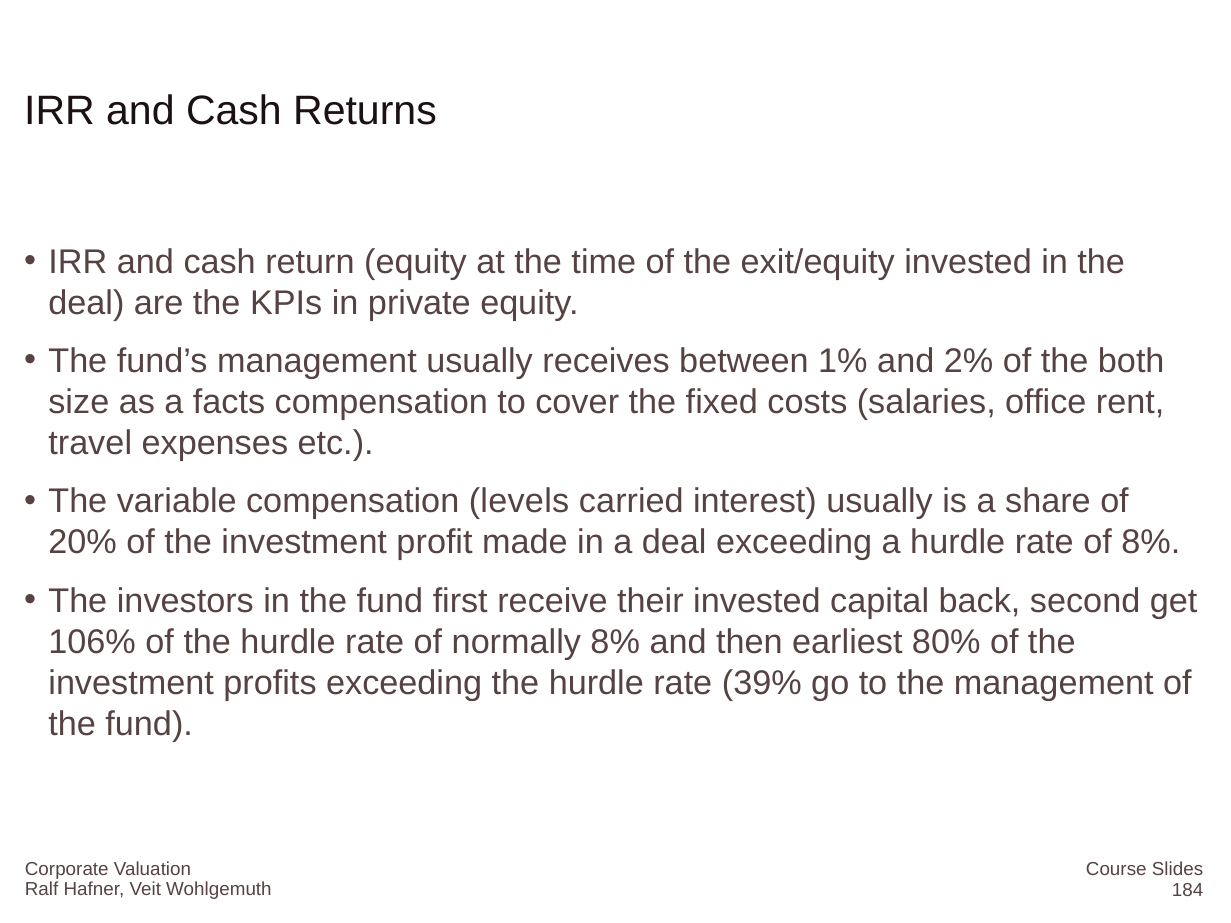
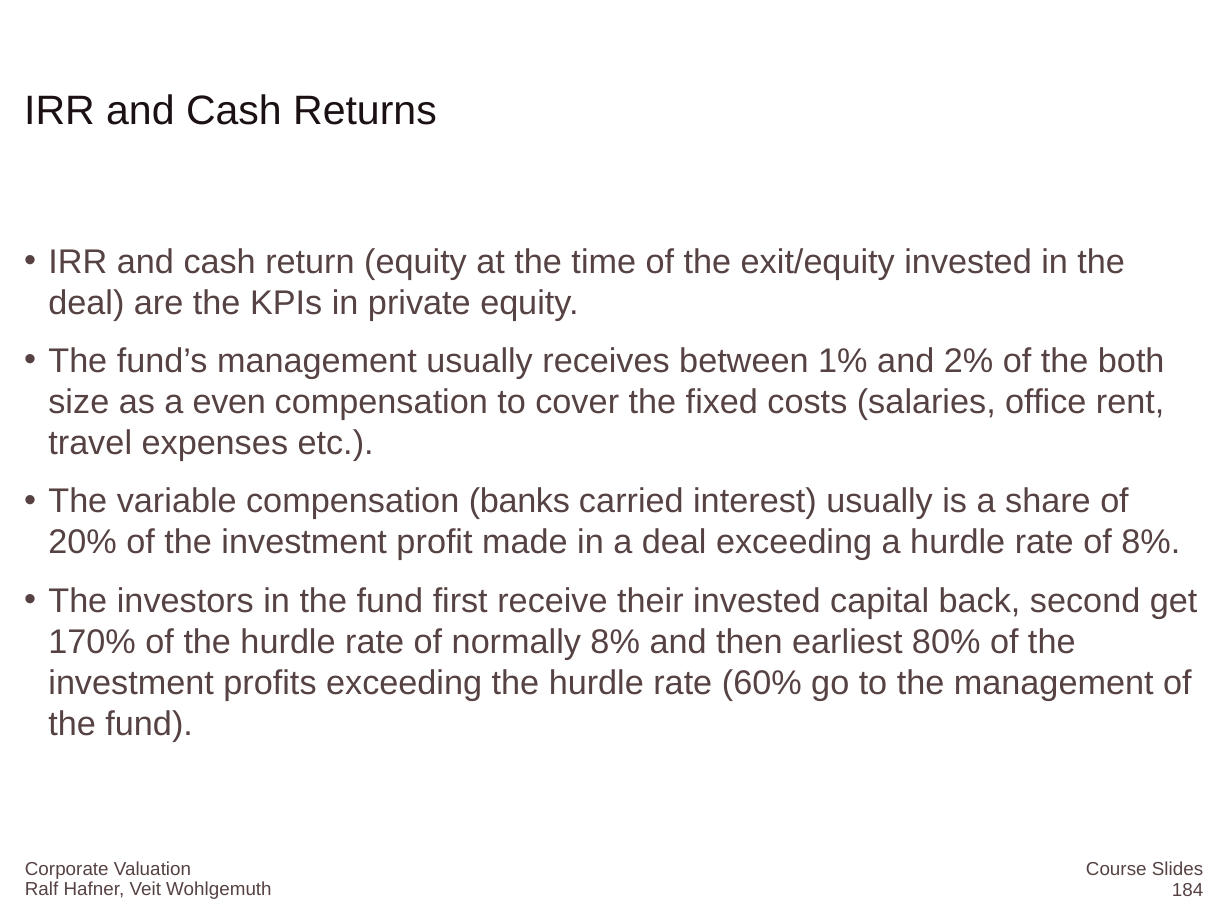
facts: facts -> even
levels: levels -> banks
106%: 106% -> 170%
39%: 39% -> 60%
